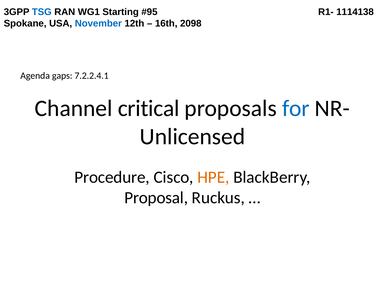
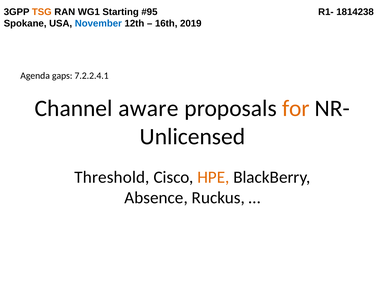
TSG colour: blue -> orange
1114138: 1114138 -> 1814238
2098: 2098 -> 2019
critical: critical -> aware
for colour: blue -> orange
Procedure: Procedure -> Threshold
Proposal: Proposal -> Absence
